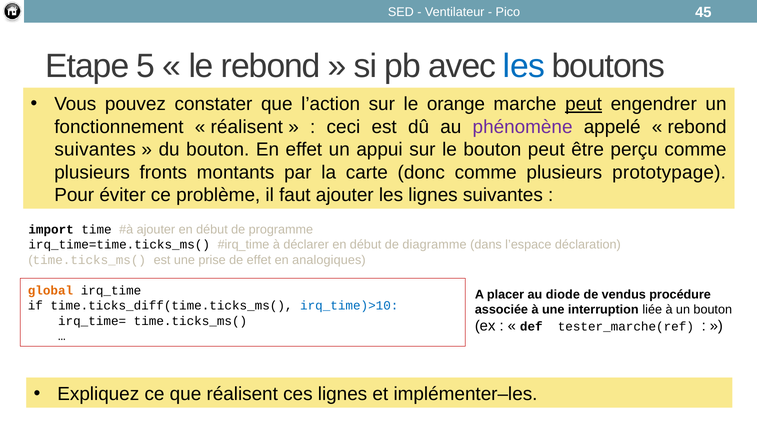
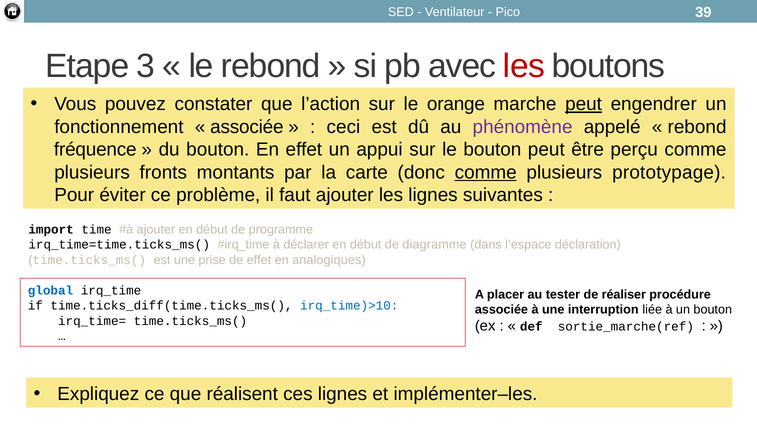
45: 45 -> 39
5: 5 -> 3
les at (524, 66) colour: blue -> red
réalisent at (247, 127): réalisent -> associée
suivantes at (95, 150): suivantes -> fréquence
comme at (486, 172) underline: none -> present
global colour: orange -> blue
diode: diode -> tester
vendus: vendus -> réaliser
tester_marche(ref: tester_marche(ref -> sortie_marche(ref
